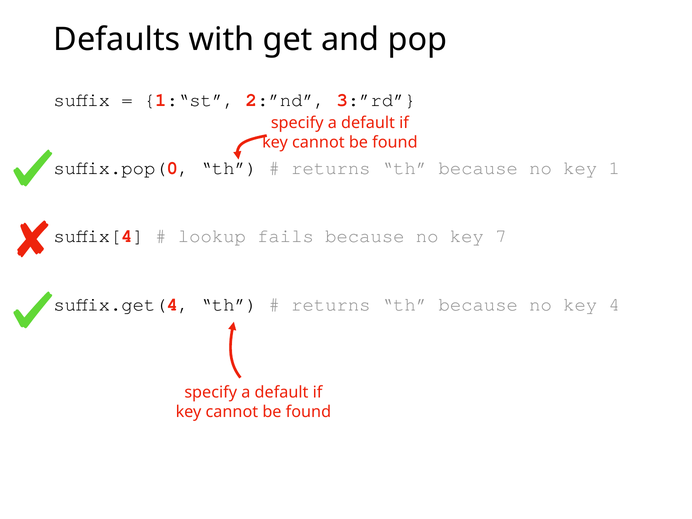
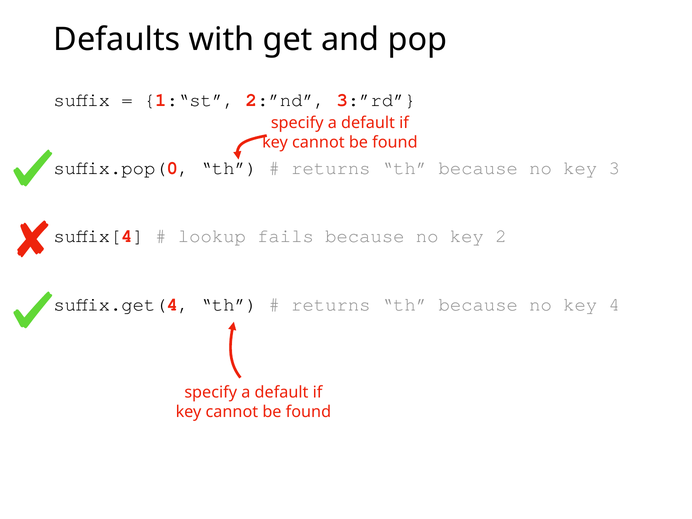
1: 1 -> 3
7: 7 -> 2
